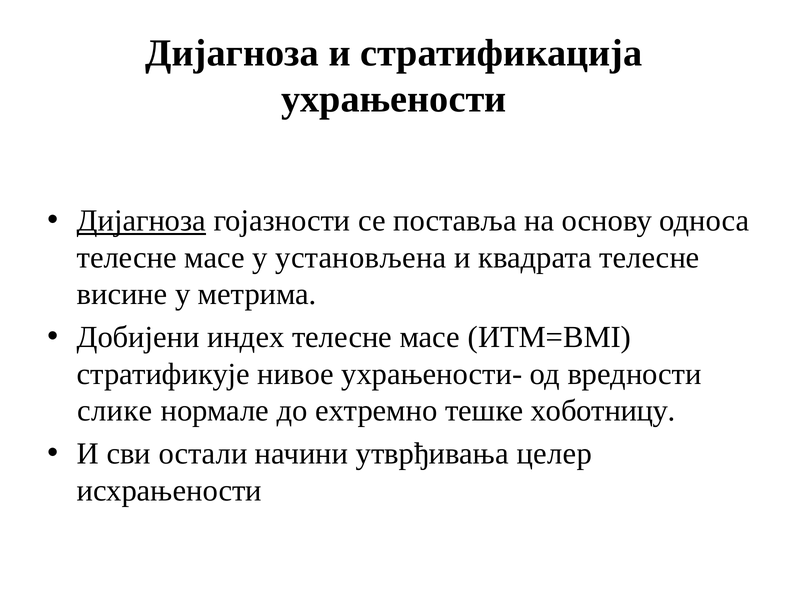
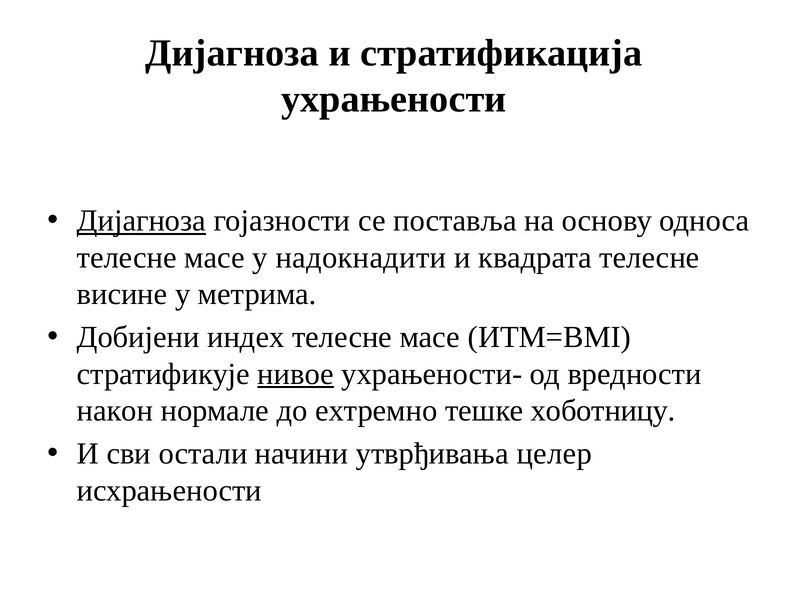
установљена: установљена -> надокнадити
нивое underline: none -> present
слике: слике -> након
